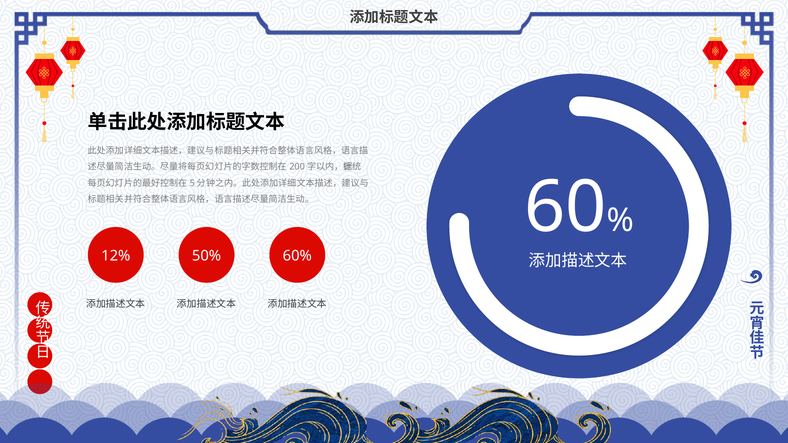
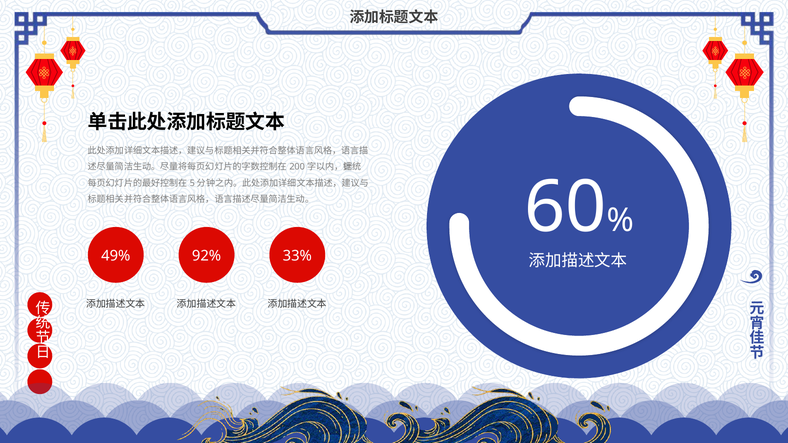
12%: 12% -> 49%
50%: 50% -> 92%
60%: 60% -> 33%
